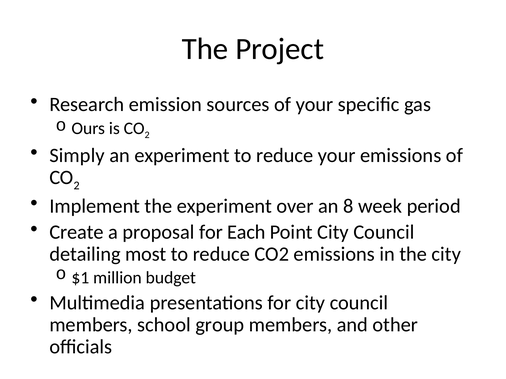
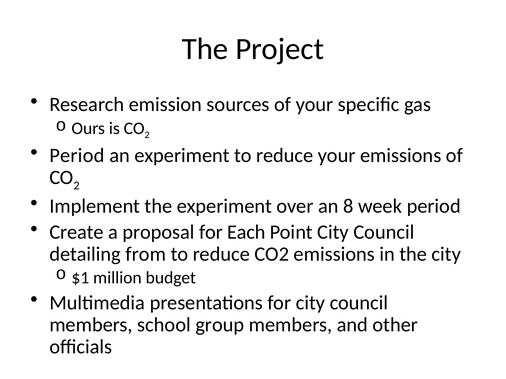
Simply at (77, 156): Simply -> Period
most: most -> from
